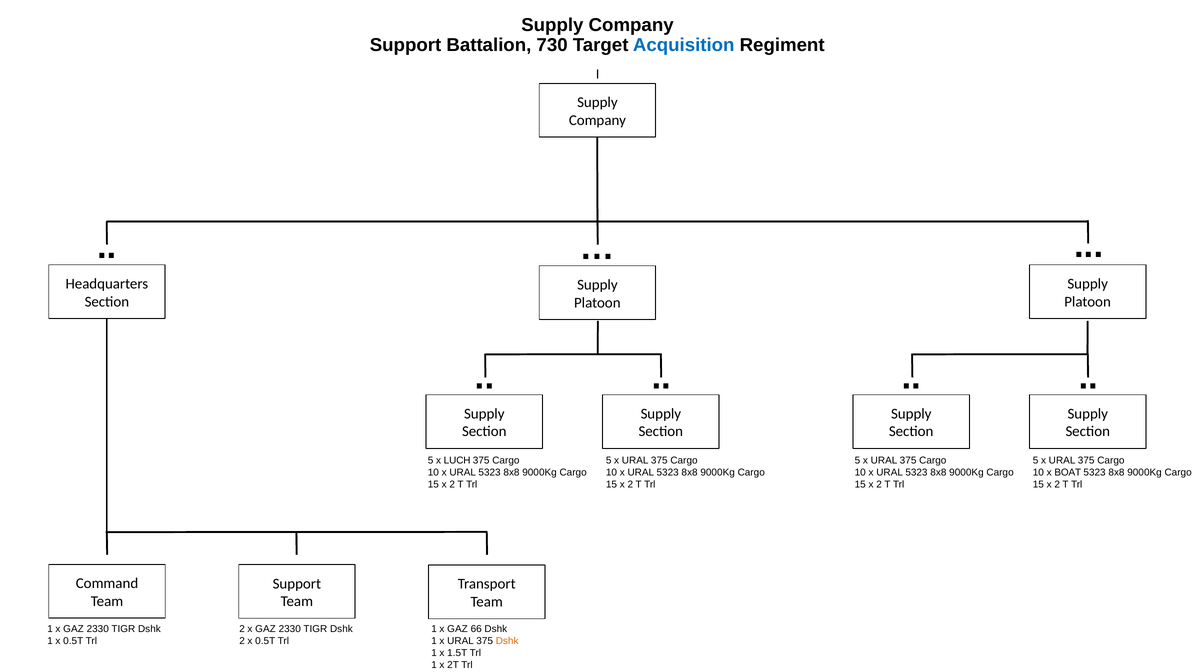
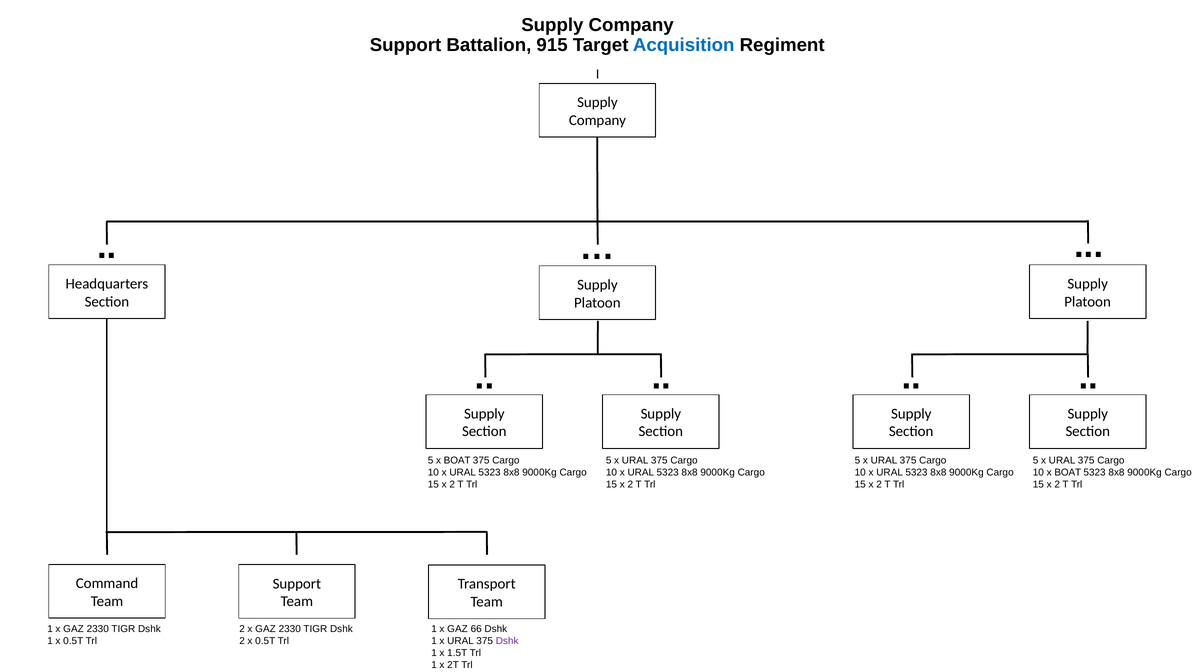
730: 730 -> 915
5 x LUCH: LUCH -> BOAT
Dshk at (507, 641) colour: orange -> purple
